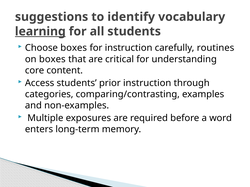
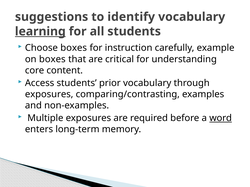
routines: routines -> example
prior instruction: instruction -> vocabulary
categories at (49, 94): categories -> exposures
word underline: none -> present
